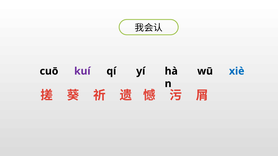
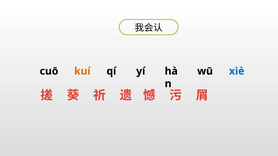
kuí colour: purple -> orange
